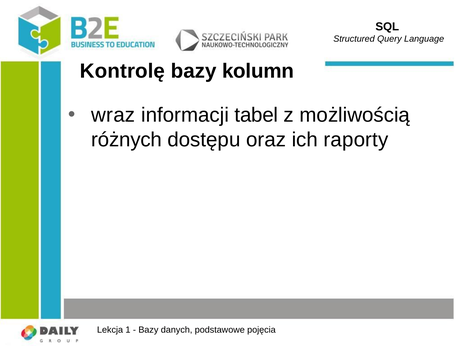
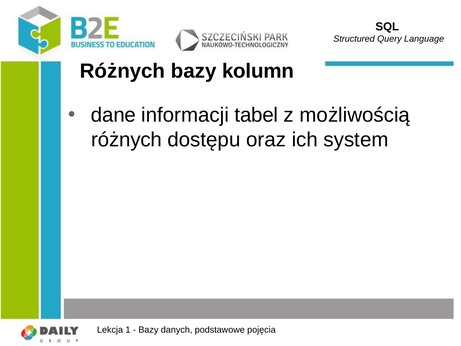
Kontrolę at (122, 71): Kontrolę -> Różnych
wraz: wraz -> dane
raporty: raporty -> system
